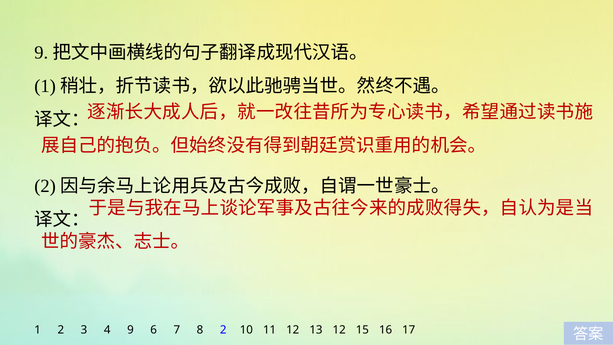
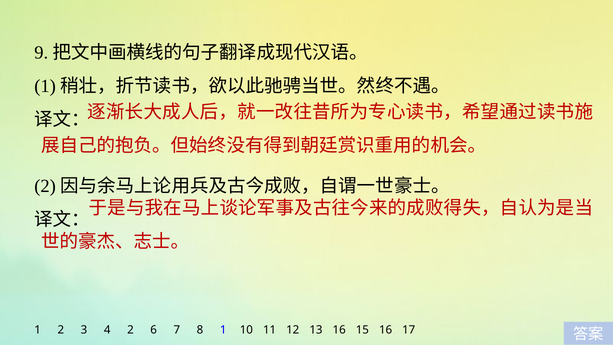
4 9: 9 -> 2
8 2: 2 -> 1
13 12: 12 -> 16
